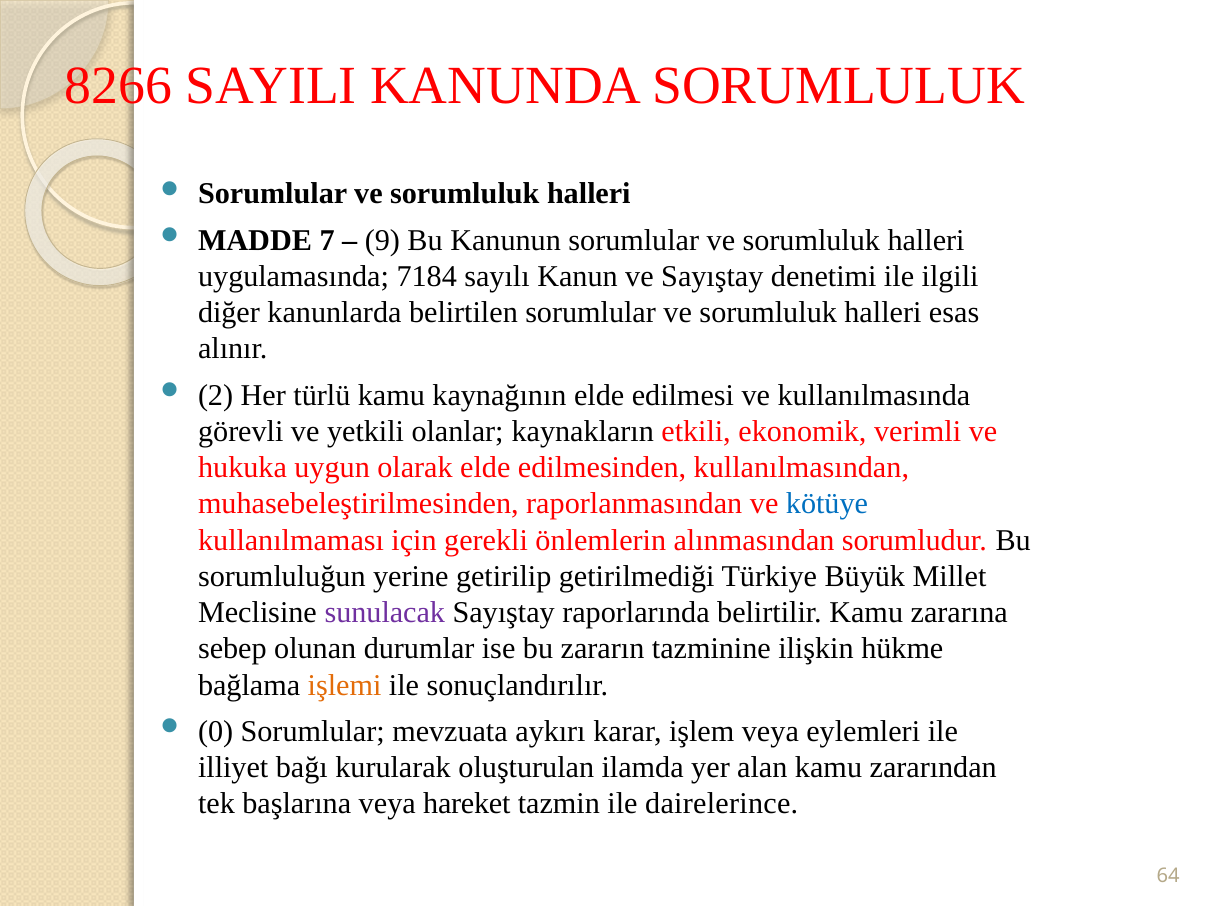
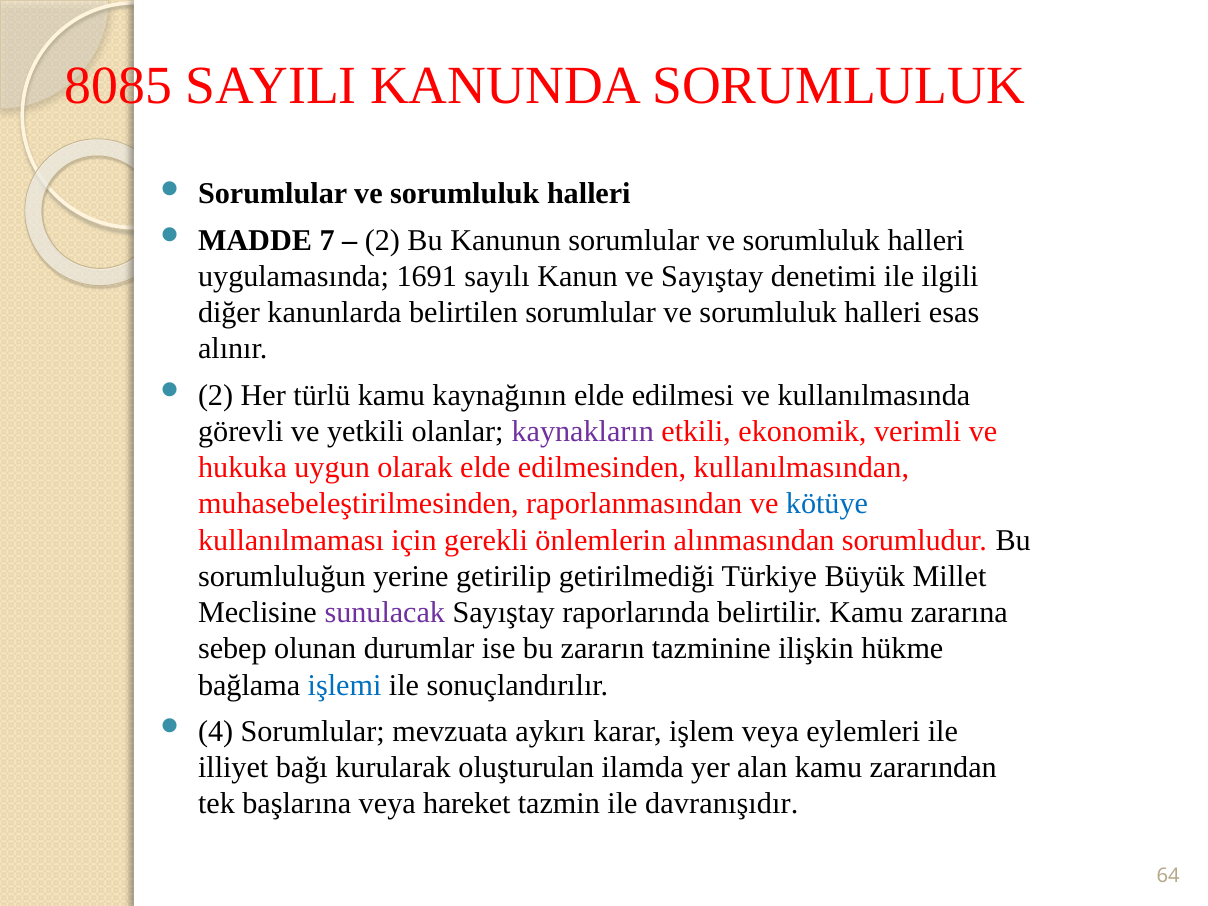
8266: 8266 -> 8085
9 at (382, 240): 9 -> 2
7184: 7184 -> 1691
kaynakların colour: black -> purple
işlemi colour: orange -> blue
0: 0 -> 4
dairelerince: dairelerince -> davranışıdır
